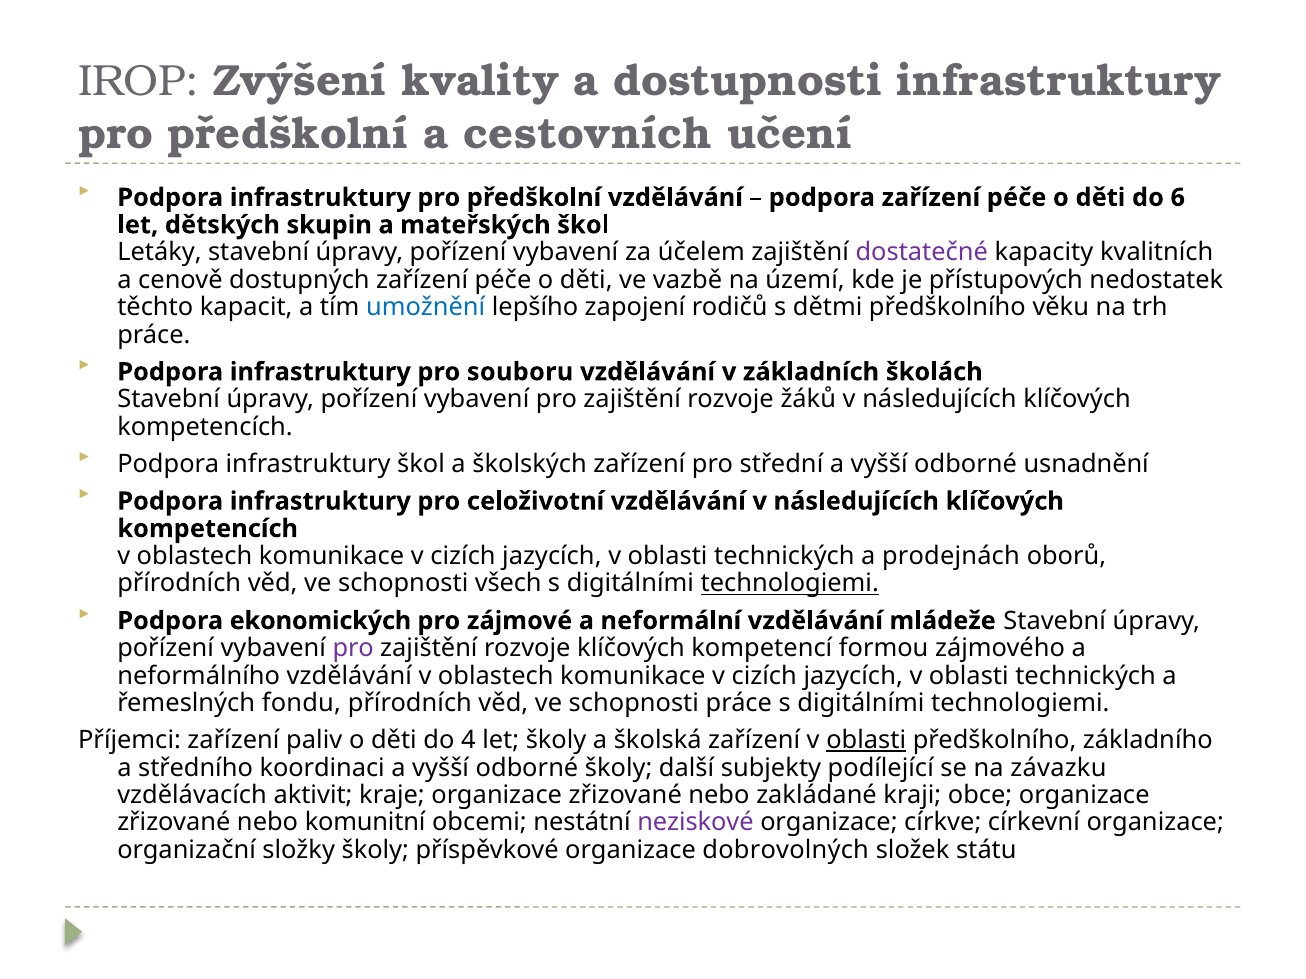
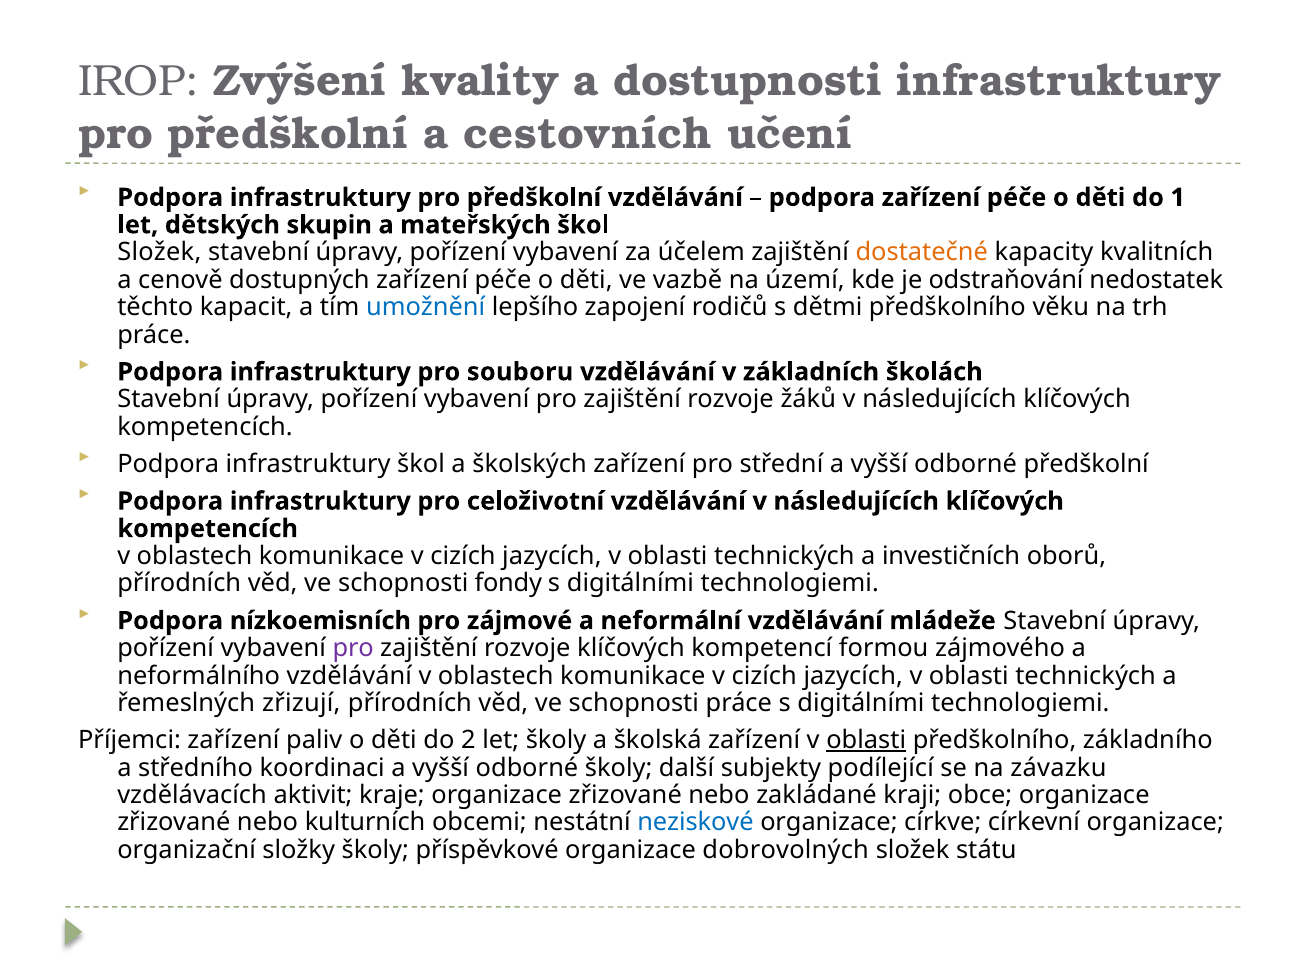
6: 6 -> 1
Letáky at (159, 253): Letáky -> Složek
dostatečné colour: purple -> orange
přístupových: přístupových -> odstraňování
odborné usnadnění: usnadnění -> předškolní
prodejnách: prodejnách -> investičních
všech: všech -> fondy
technologiemi at (790, 584) underline: present -> none
ekonomických: ekonomických -> nízkoemisních
fondu: fondu -> zřizují
4: 4 -> 2
komunitní: komunitní -> kulturních
neziskové colour: purple -> blue
